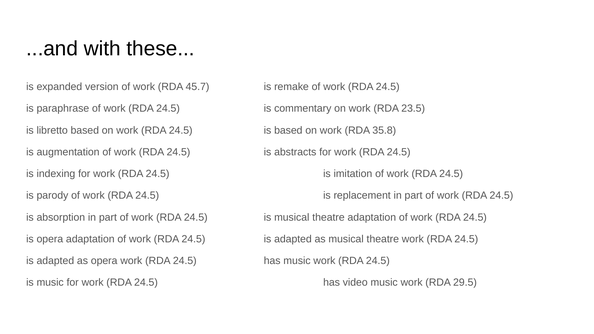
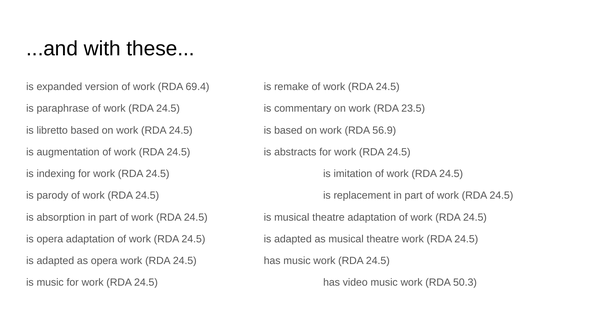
45.7: 45.7 -> 69.4
35.8: 35.8 -> 56.9
29.5: 29.5 -> 50.3
